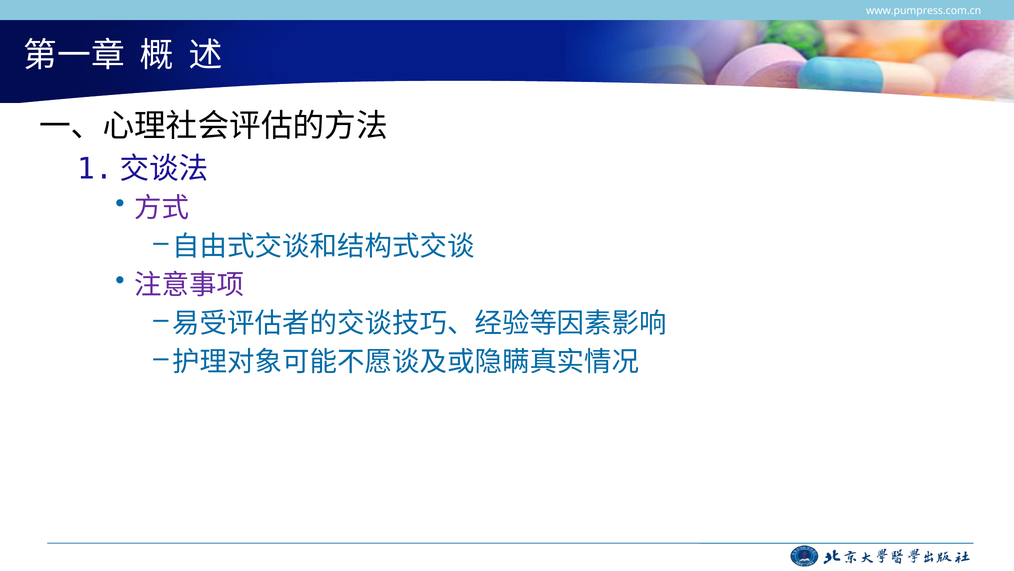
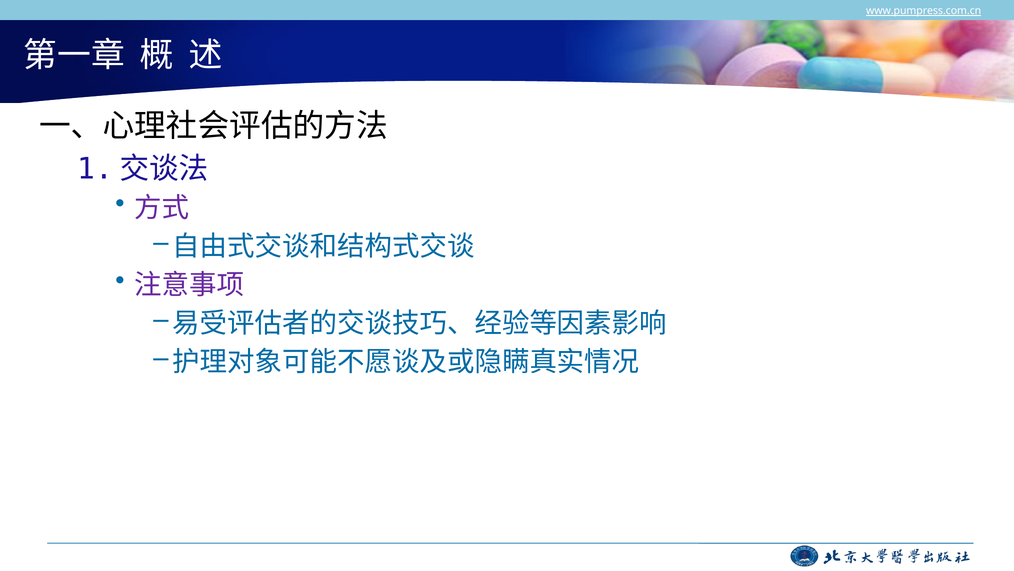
www.pumpress.com.cn underline: none -> present
